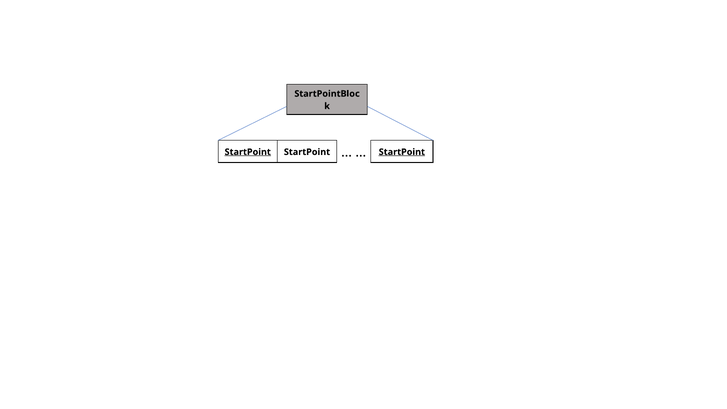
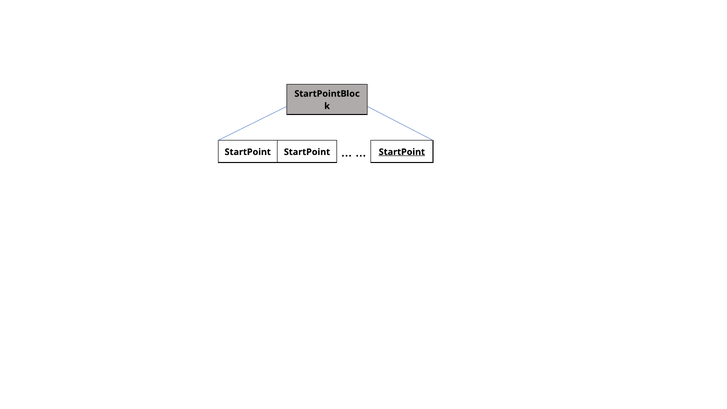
StartPoint at (248, 152) underline: present -> none
